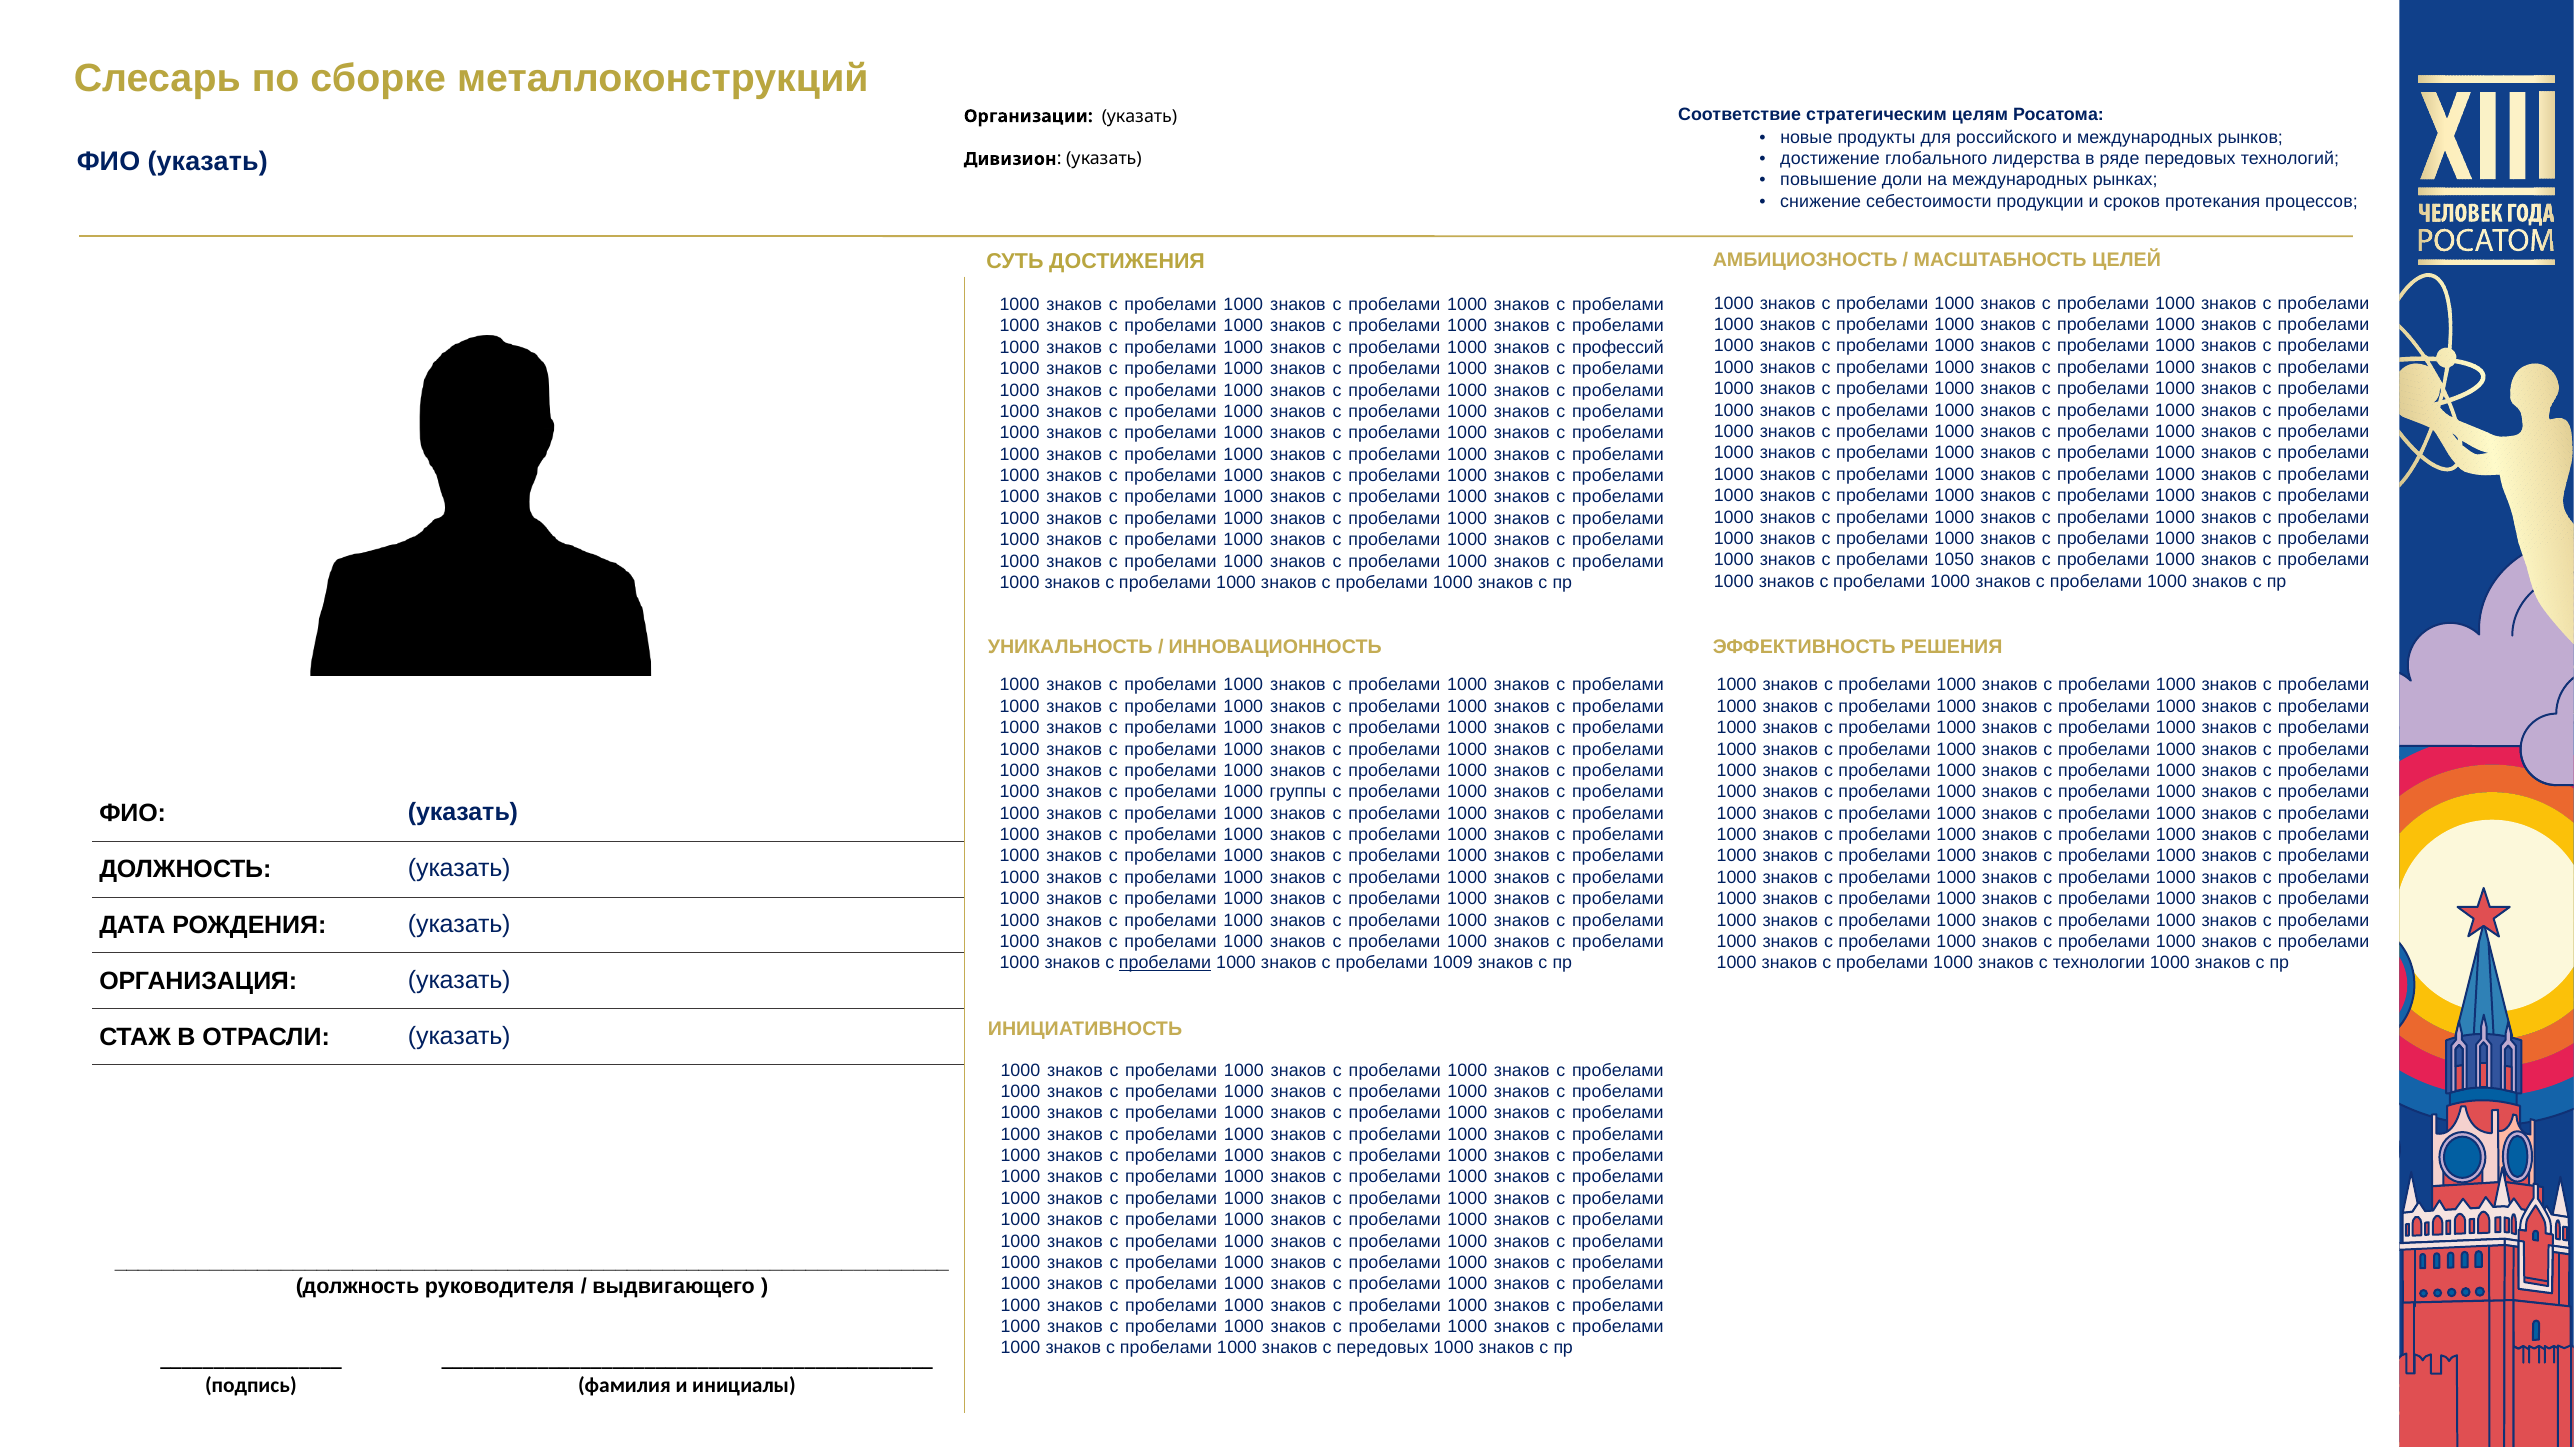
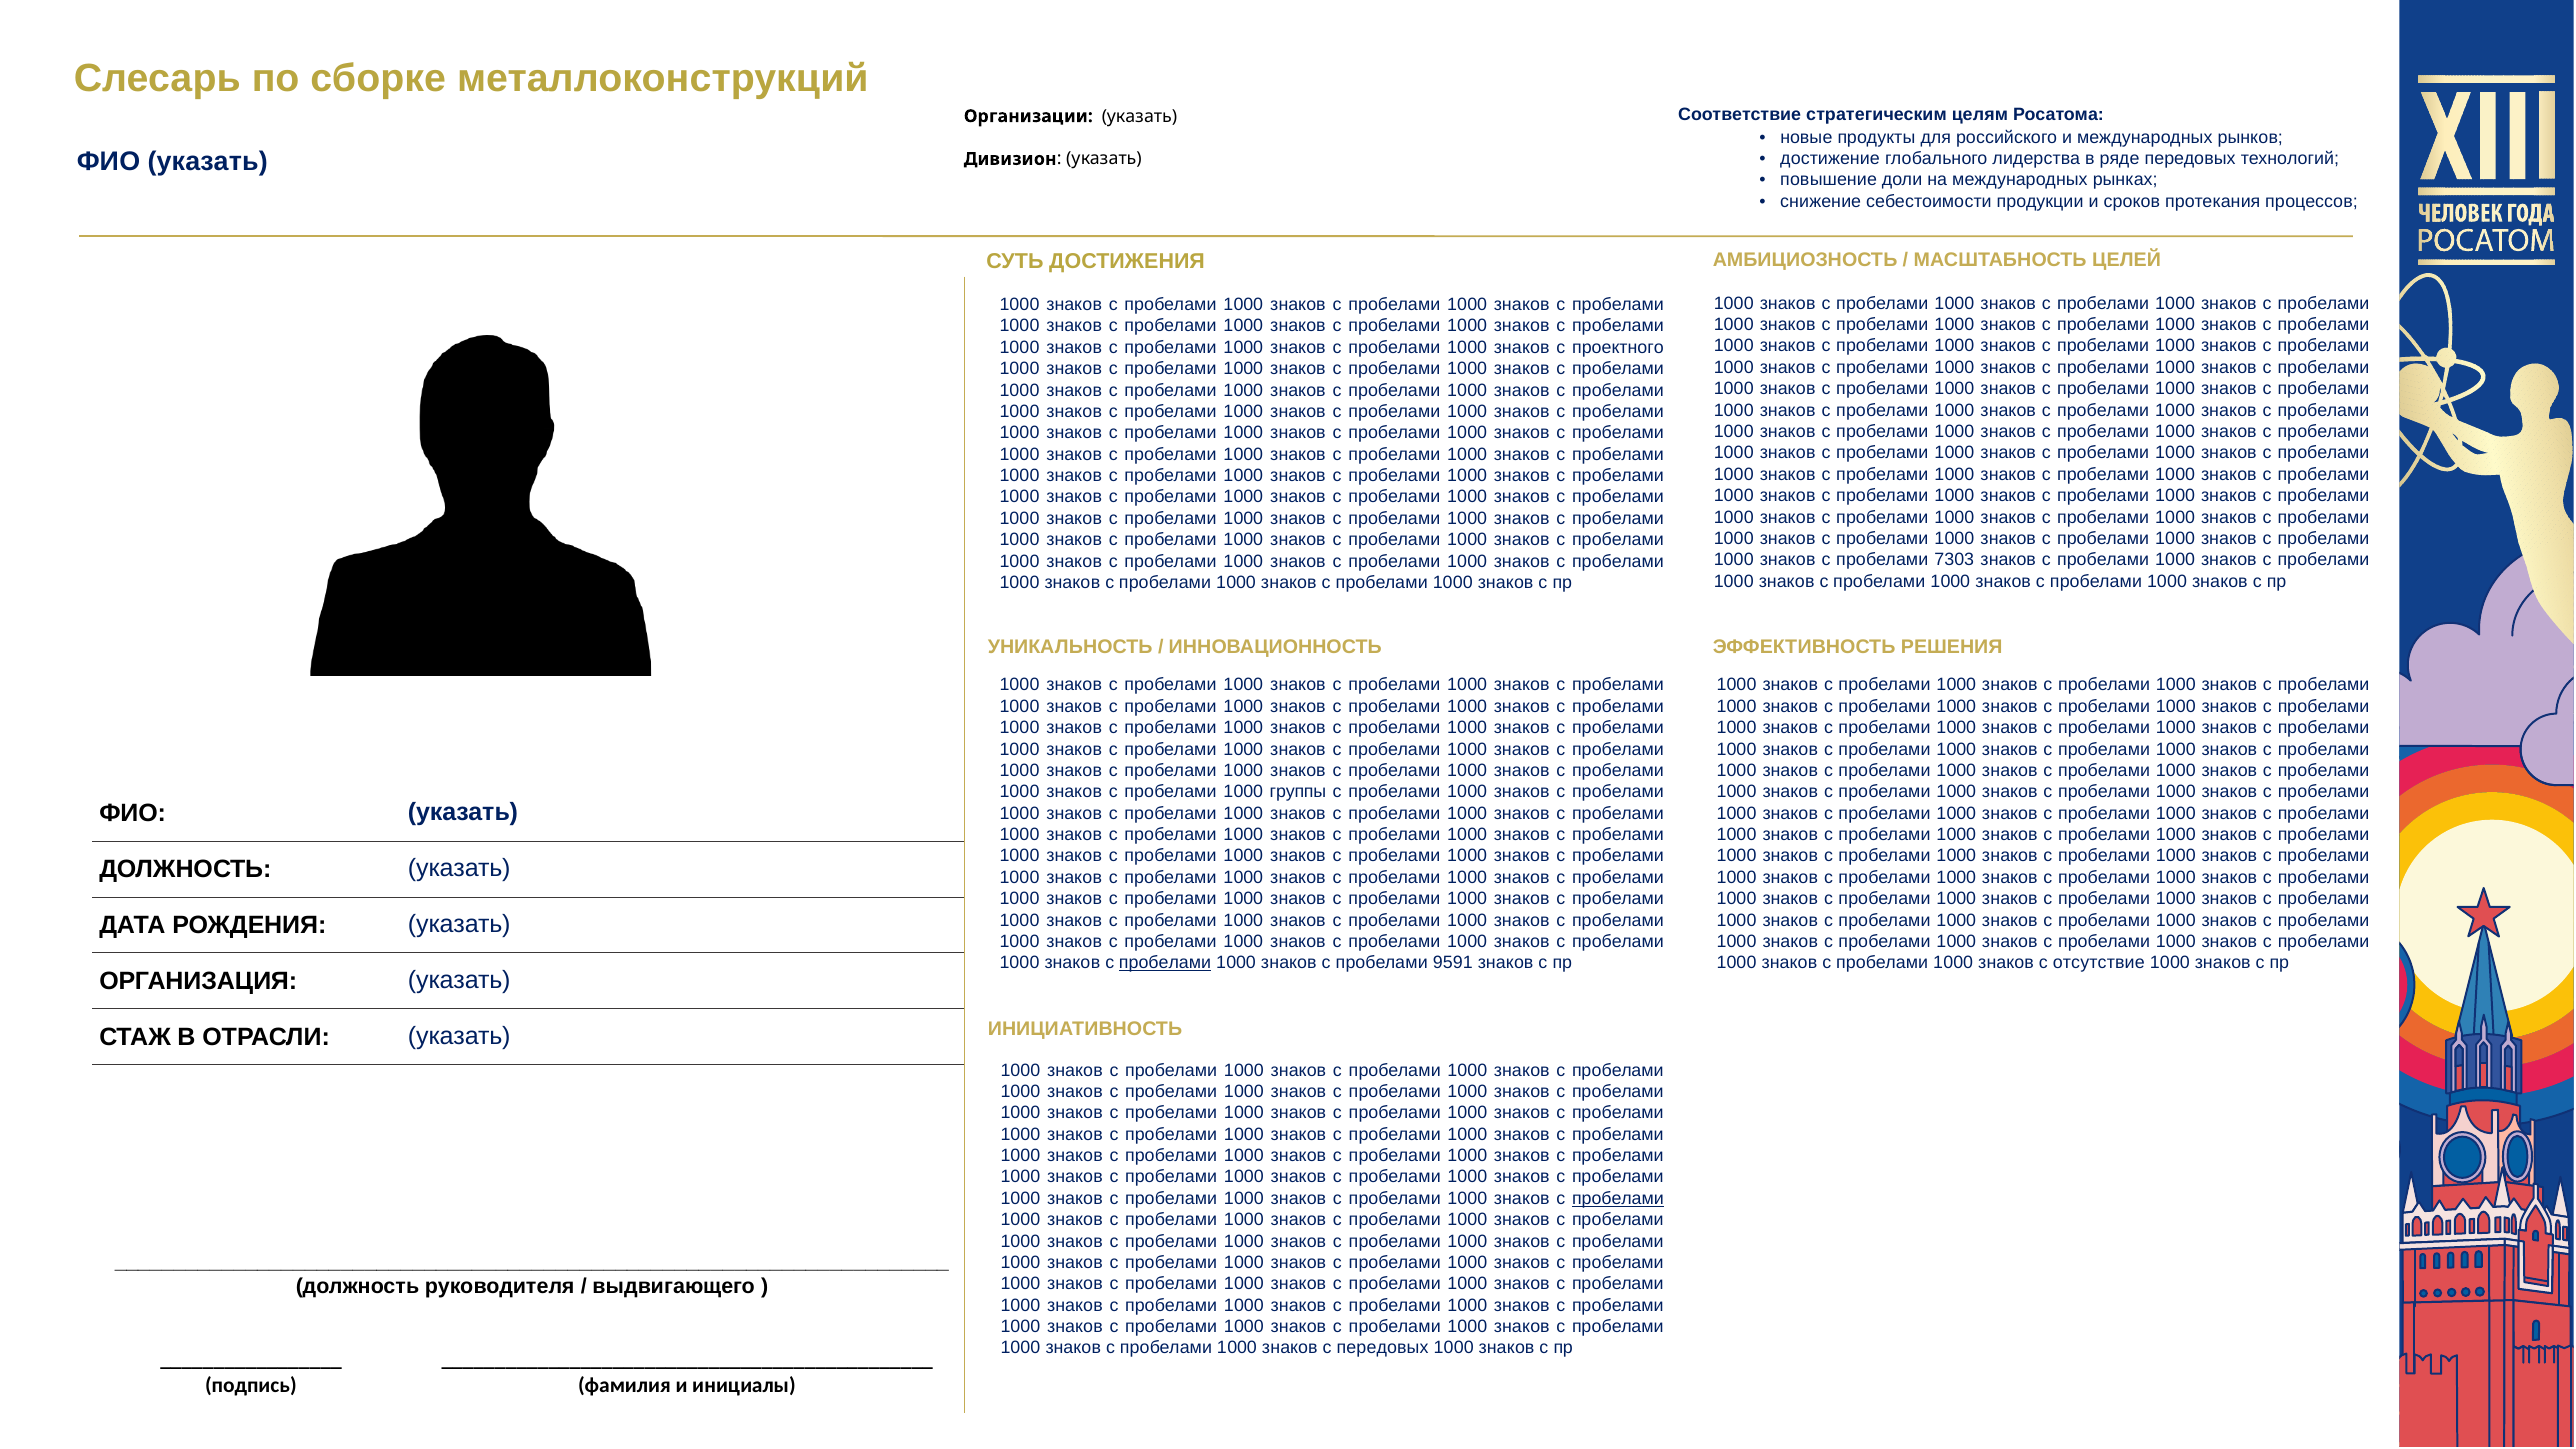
профессий: профессий -> проектного
1050: 1050 -> 7303
1009: 1009 -> 9591
технологии: технологии -> отсутствие
пробелами at (1618, 1199) underline: none -> present
